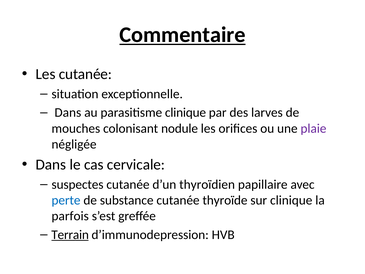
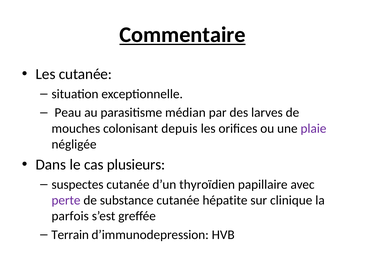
Dans at (68, 113): Dans -> Peau
parasitisme clinique: clinique -> médian
nodule: nodule -> depuis
cervicale: cervicale -> plusieurs
perte colour: blue -> purple
thyroïde: thyroïde -> hépatite
Terrain underline: present -> none
